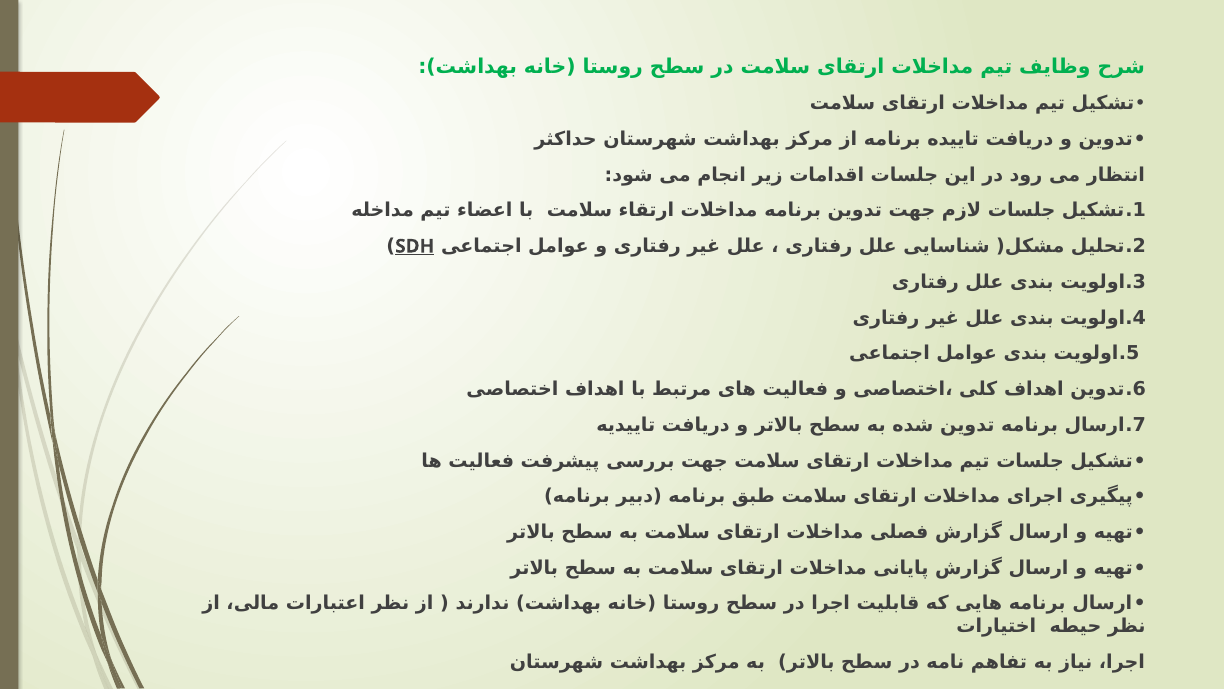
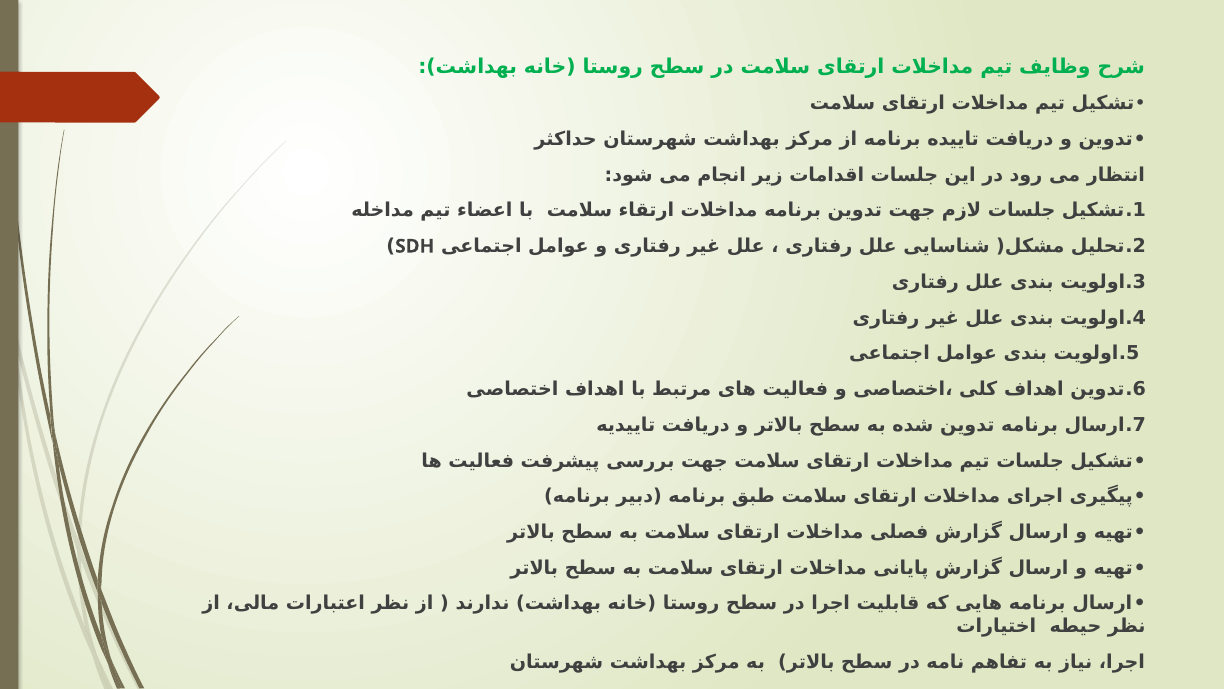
SDH underline: present -> none
